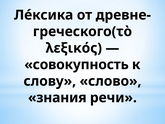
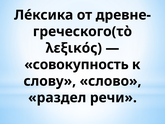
знания: знания -> раздел
